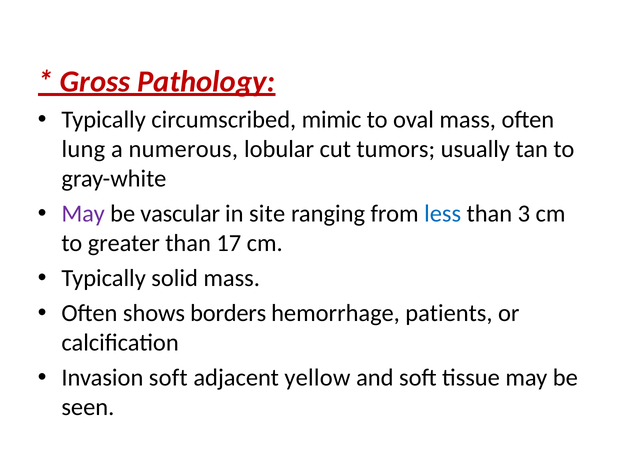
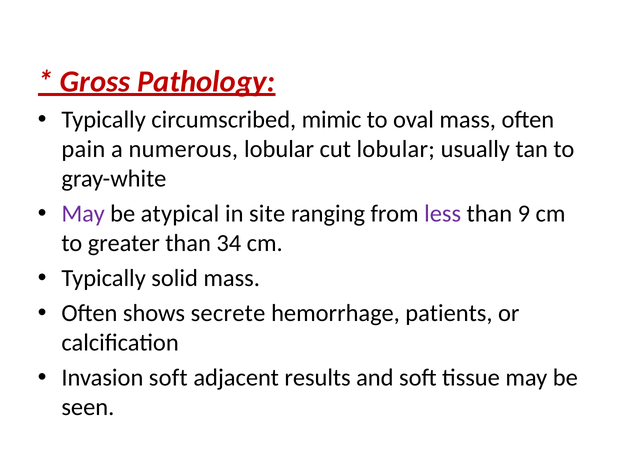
lung: lung -> pain
cut tumors: tumors -> lobular
vascular: vascular -> atypical
less colour: blue -> purple
3: 3 -> 9
17: 17 -> 34
borders: borders -> secrete
yellow: yellow -> results
